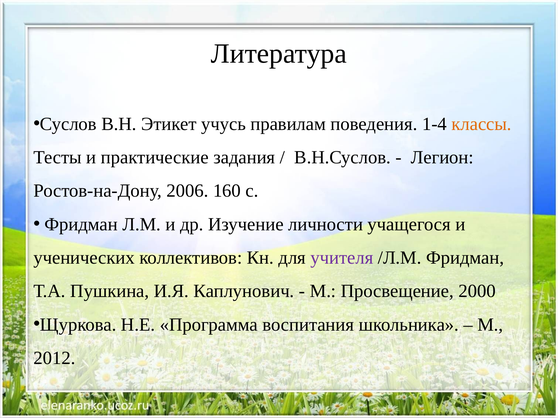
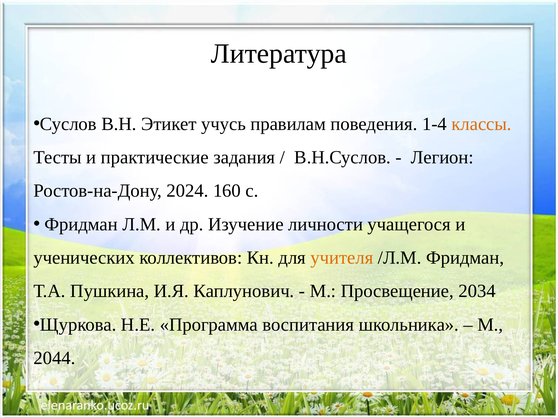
2006: 2006 -> 2024
учителя colour: purple -> orange
2000: 2000 -> 2034
2012: 2012 -> 2044
